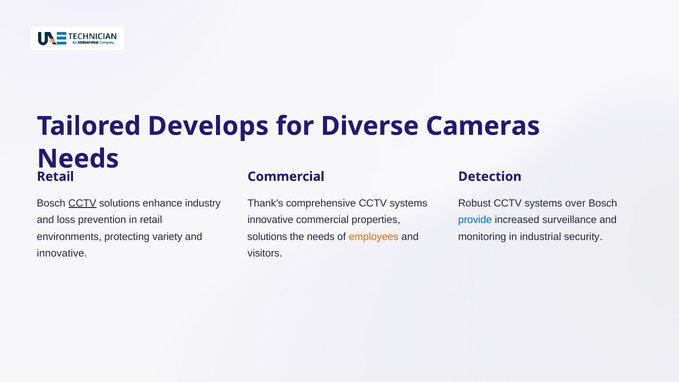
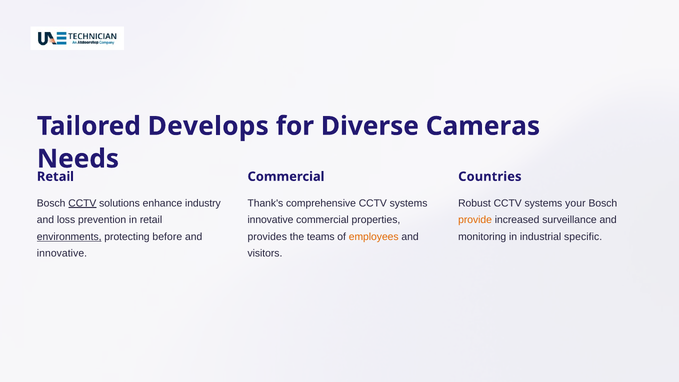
Detection: Detection -> Countries
over: over -> your
provide colour: blue -> orange
environments underline: none -> present
variety: variety -> before
solutions at (267, 237): solutions -> provides
the needs: needs -> teams
security: security -> specific
